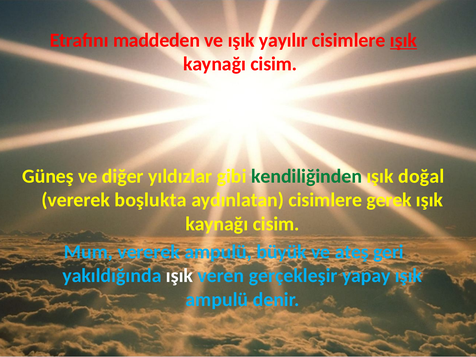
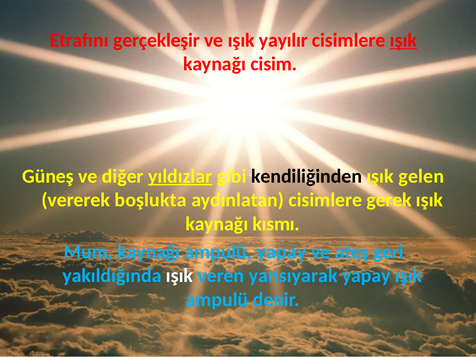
maddeden: maddeden -> gerçekleşir
yıldızlar underline: none -> present
kendiliğinden colour: green -> black
doğal: doğal -> gelen
cisim at (276, 224): cisim -> kısmı
Mum vererek: vererek -> kaynağı
ampulü büyük: büyük -> yapay
gerçekleşir: gerçekleşir -> yansıyarak
